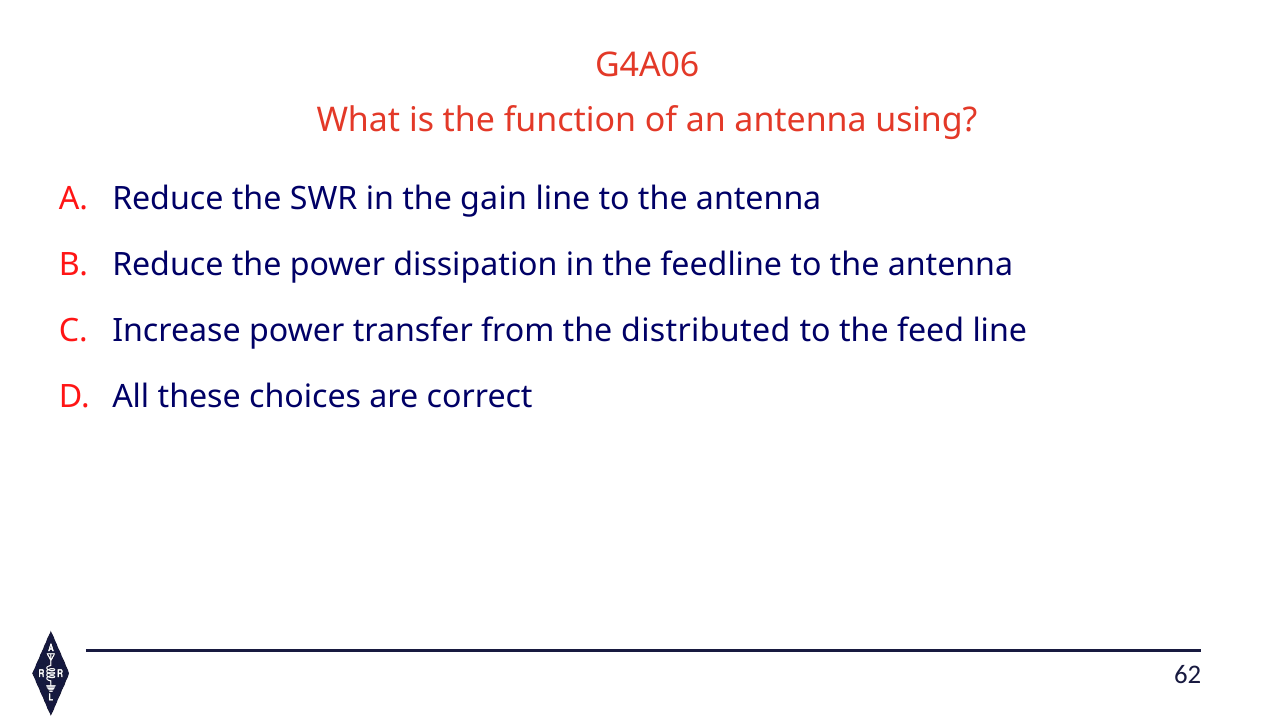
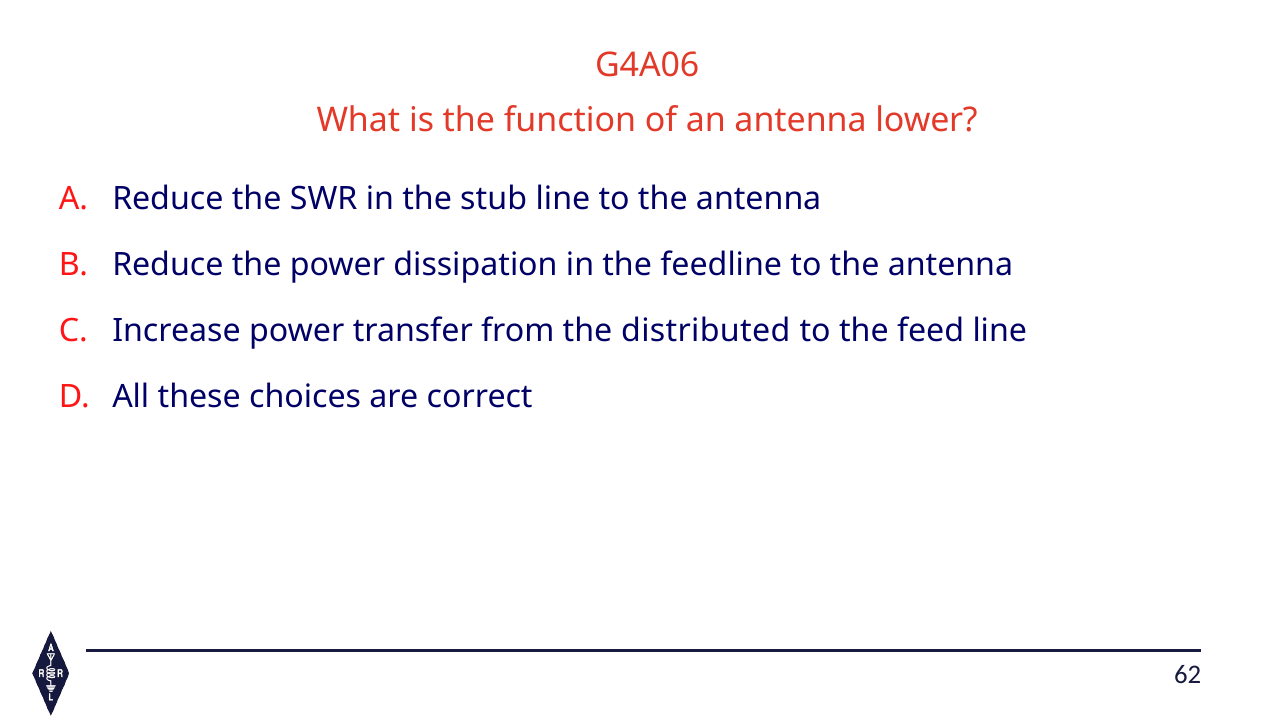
using: using -> lower
gain: gain -> stub
